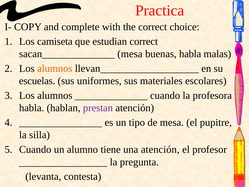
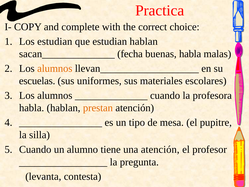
Los camiseta: camiseta -> estudian
estudian correct: correct -> hablan
sacan______________ mesa: mesa -> fecha
prestan colour: purple -> orange
